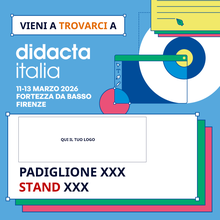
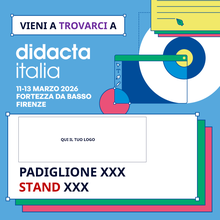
TROVARCI colour: orange -> purple
